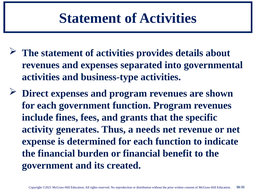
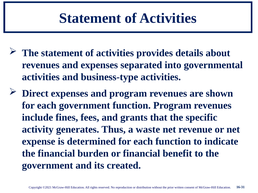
needs: needs -> waste
